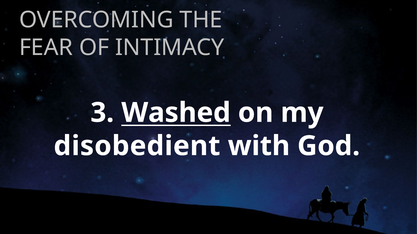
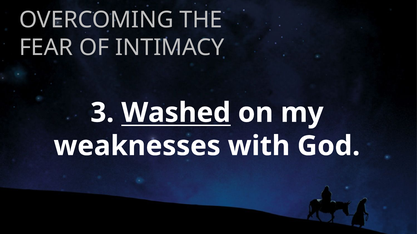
disobedient: disobedient -> weaknesses
